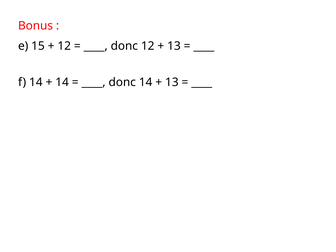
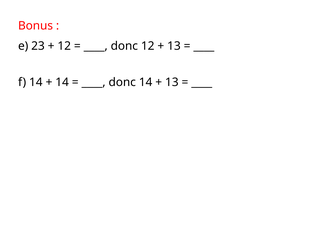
15: 15 -> 23
